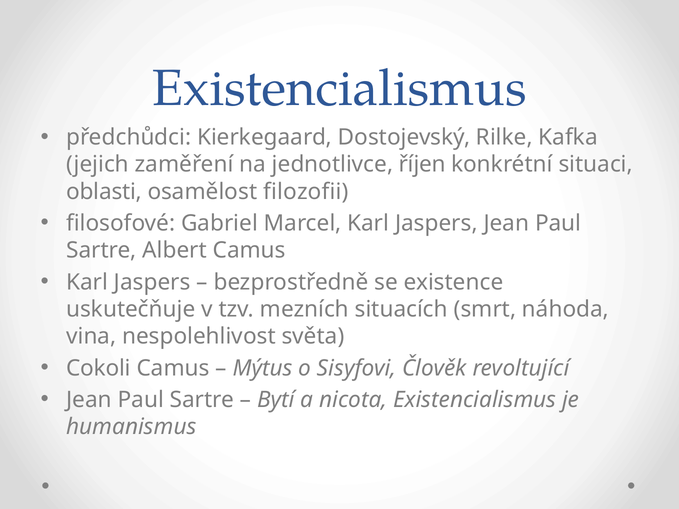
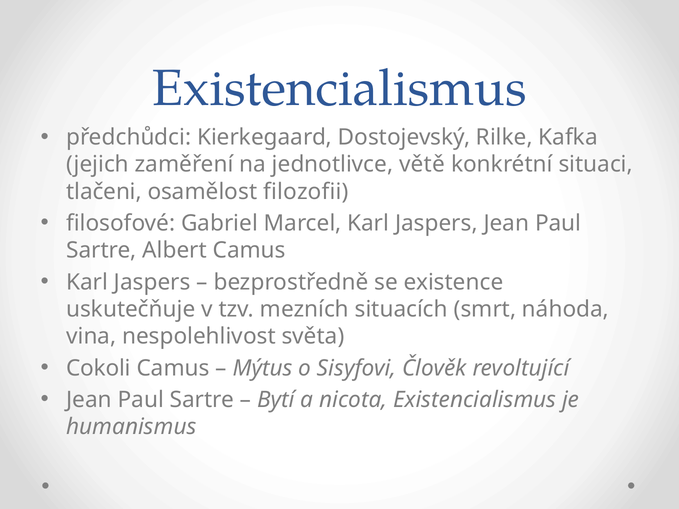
říjen: říjen -> větě
oblasti: oblasti -> tlačeni
